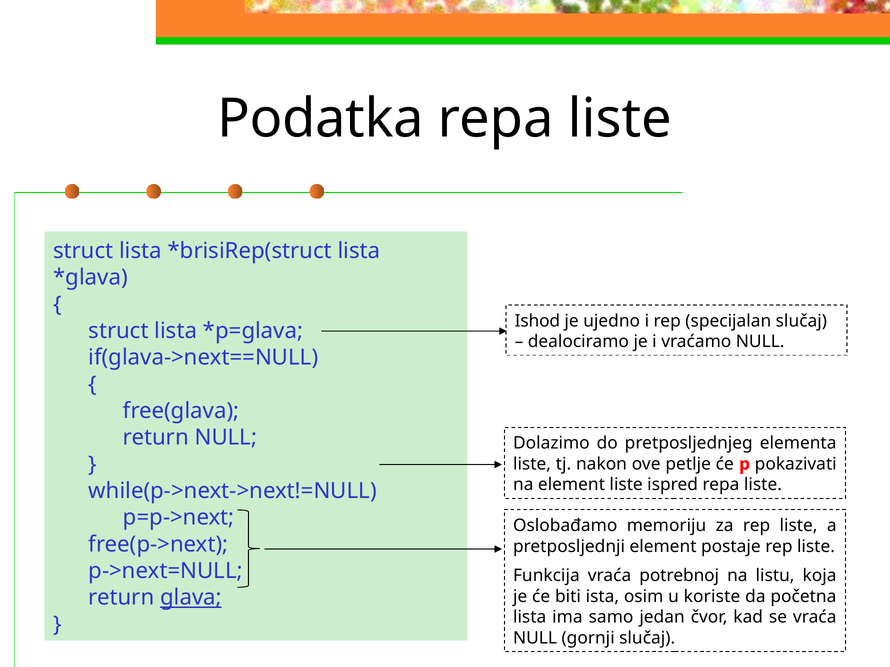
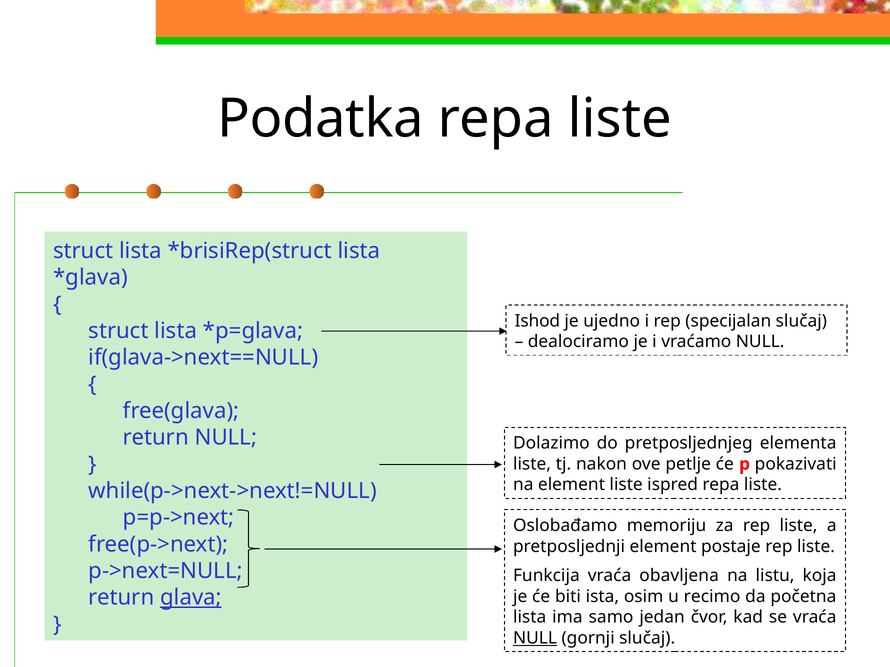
potrebnoj: potrebnoj -> obavljena
koriste: koriste -> recimo
NULL at (535, 639) underline: none -> present
